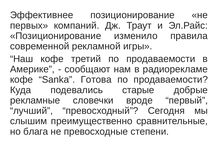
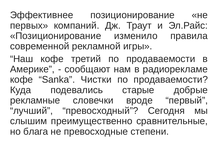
Готова: Готова -> Чистки
